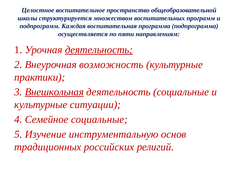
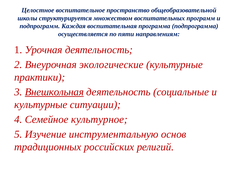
деятельность at (99, 50) underline: present -> none
возможность: возможность -> экологические
Семейное социальные: социальные -> культурное
